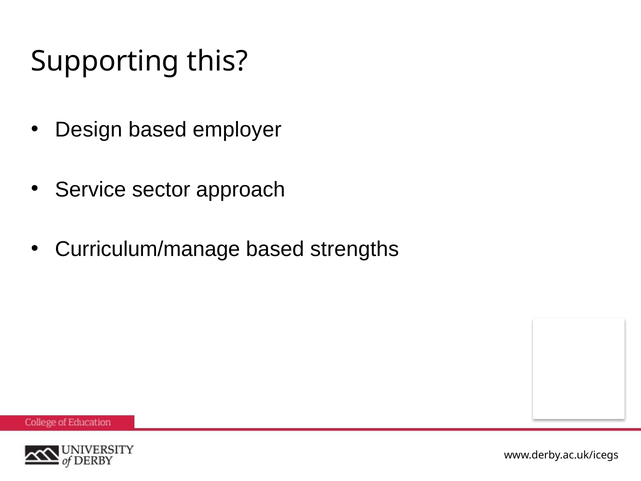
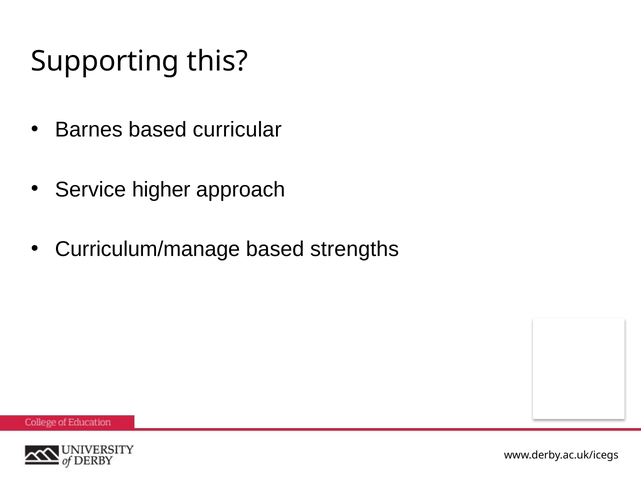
Design: Design -> Barnes
employer: employer -> curricular
sector: sector -> higher
